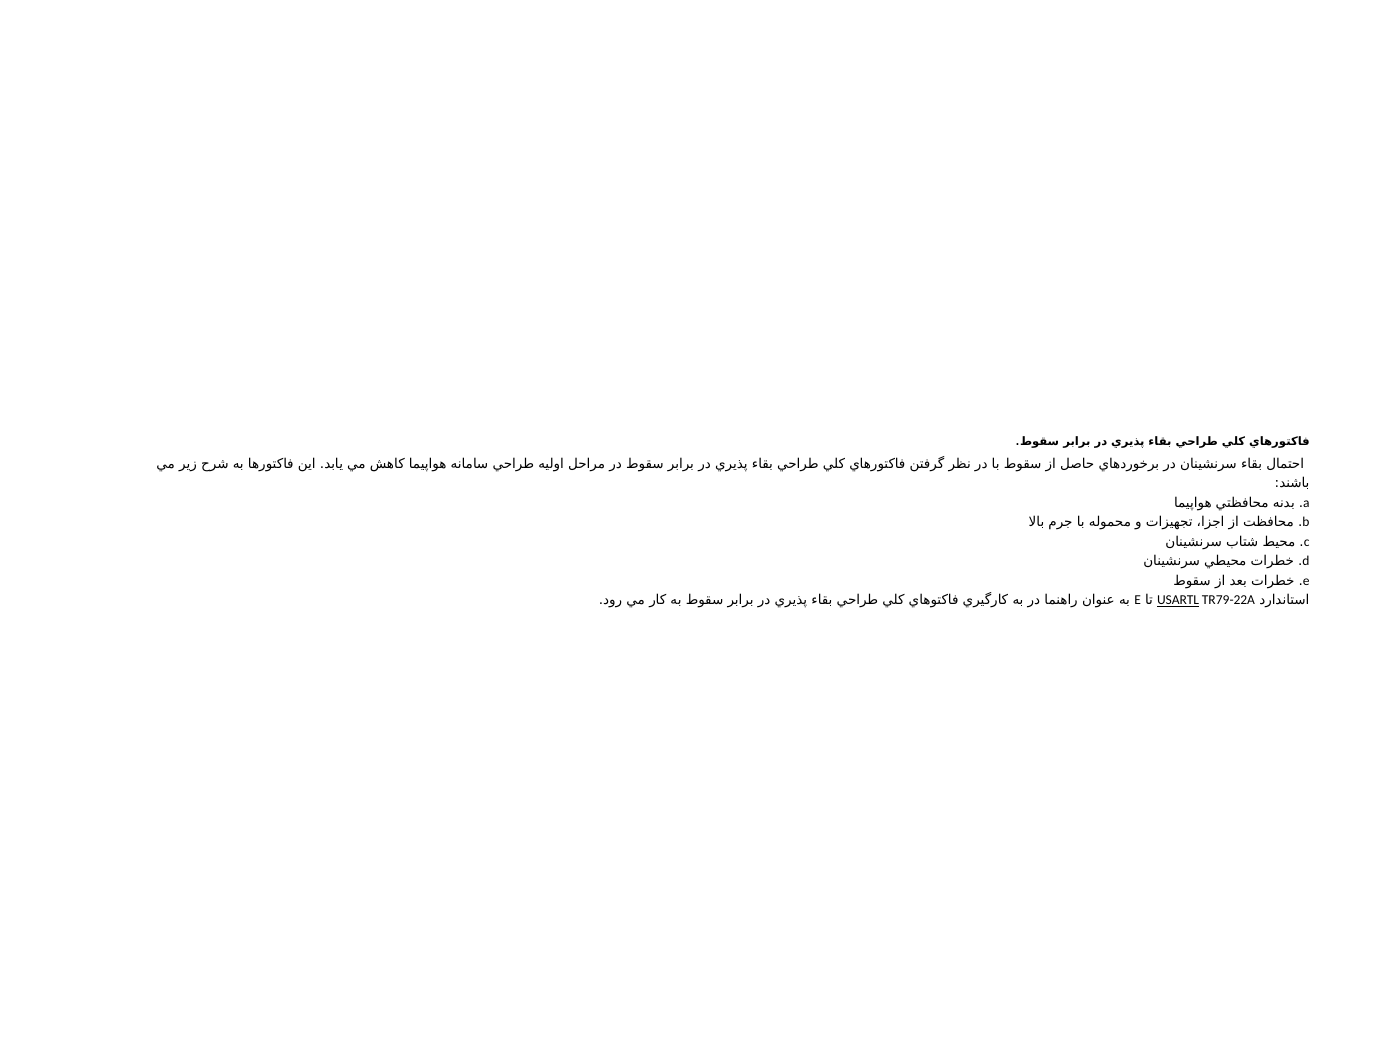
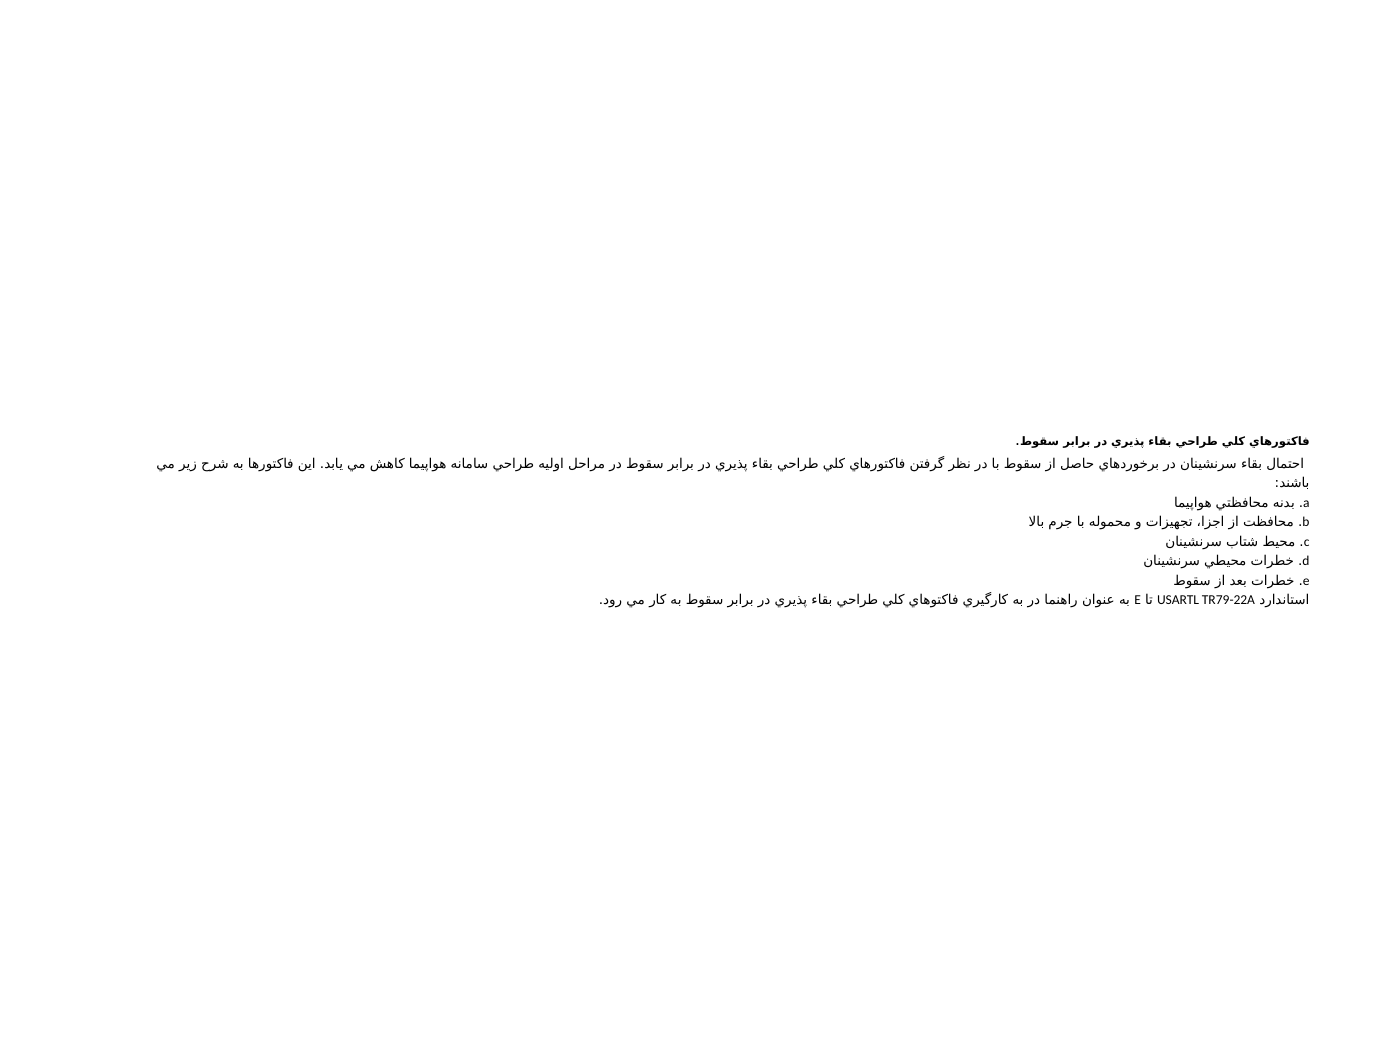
USARTL underline: present -> none
